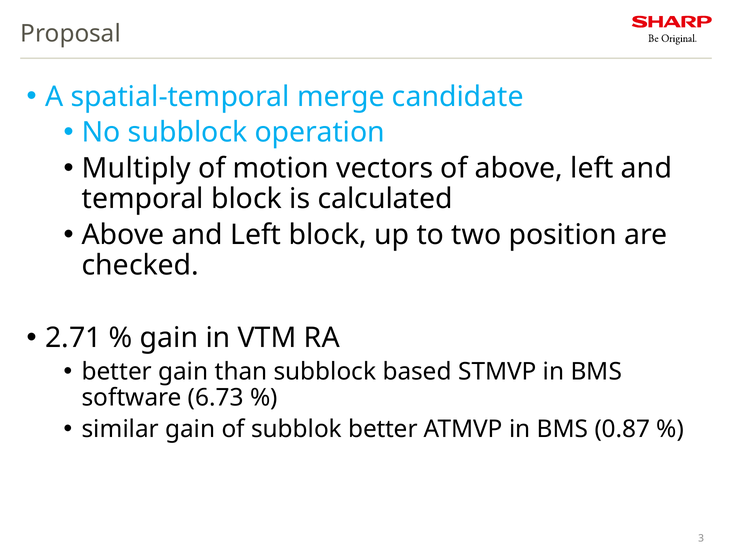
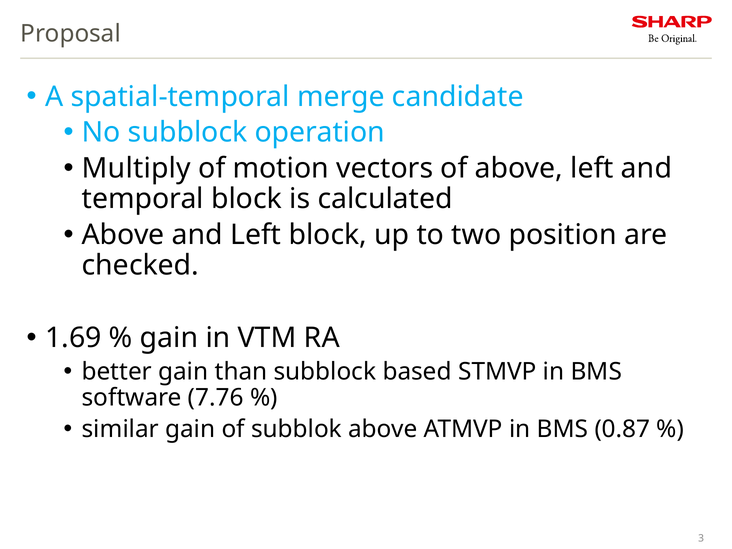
2.71: 2.71 -> 1.69
6.73: 6.73 -> 7.76
subblok better: better -> above
